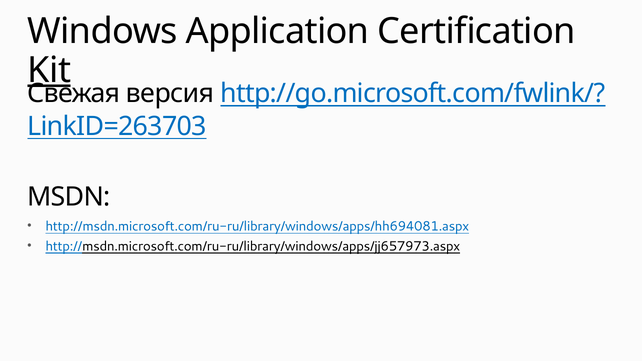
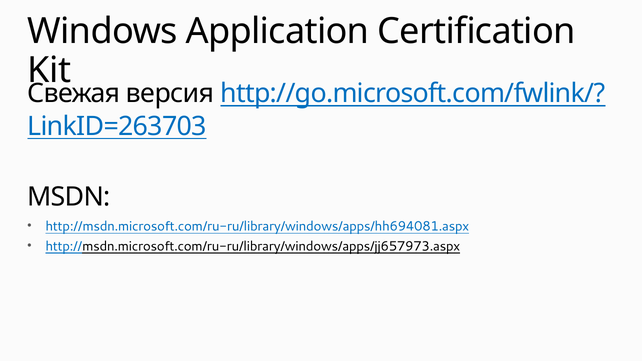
Kit underline: present -> none
